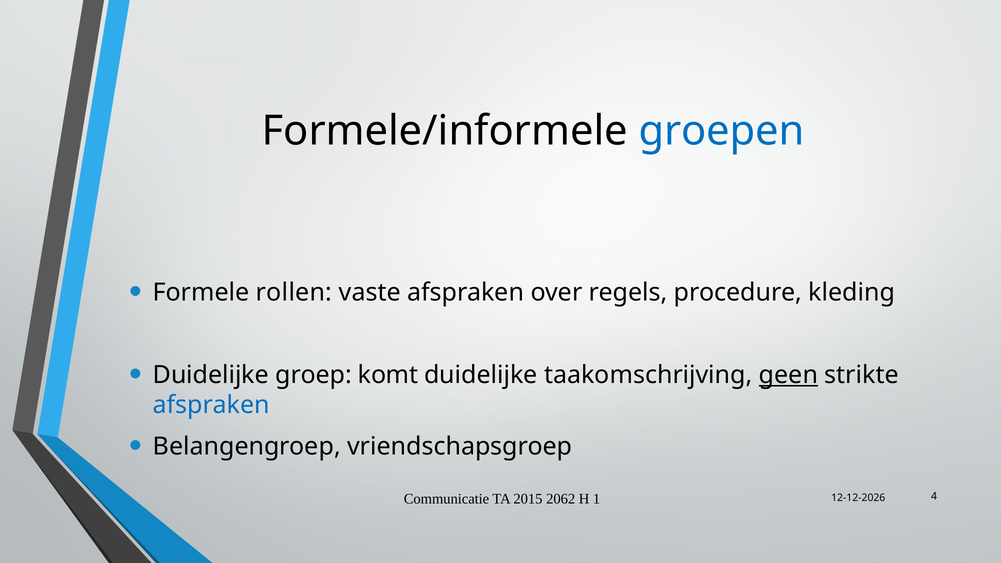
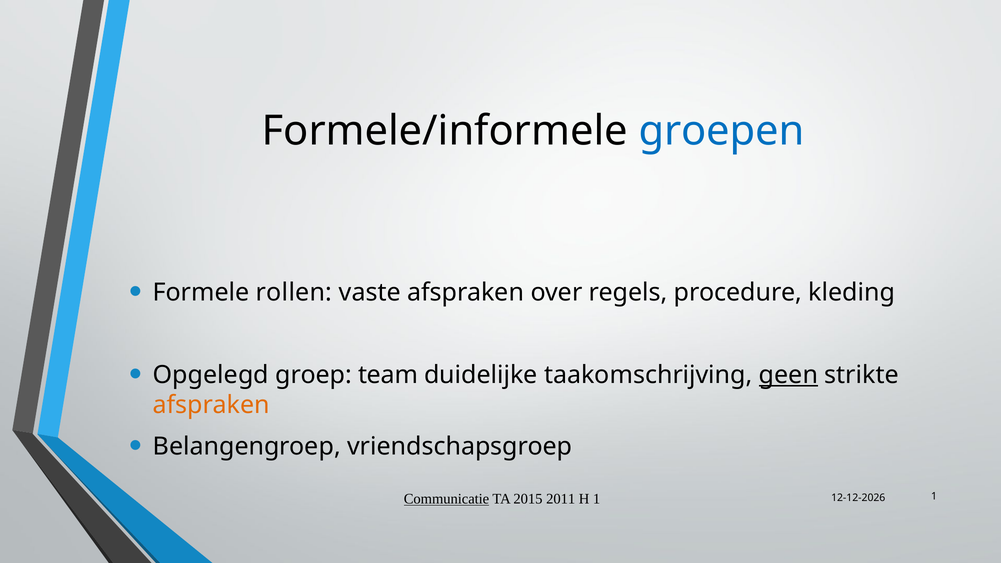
Duidelijke at (211, 375): Duidelijke -> Opgelegd
komt: komt -> team
afspraken at (211, 405) colour: blue -> orange
Communicatie underline: none -> present
2062: 2062 -> 2011
1 4: 4 -> 1
